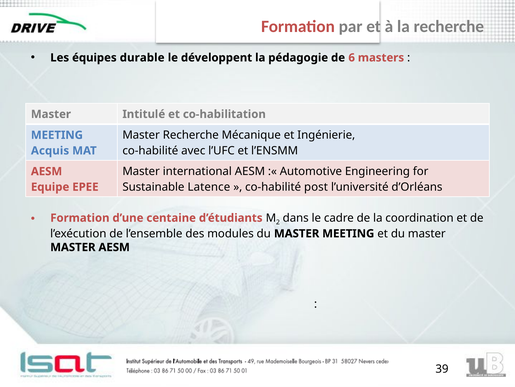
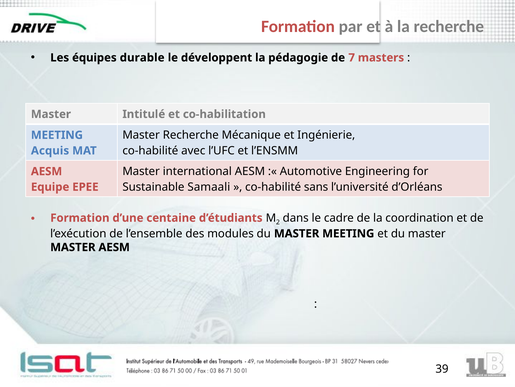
6: 6 -> 7
Latence: Latence -> Samaali
post: post -> sans
